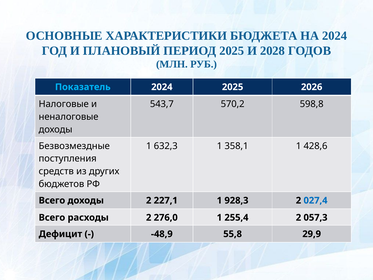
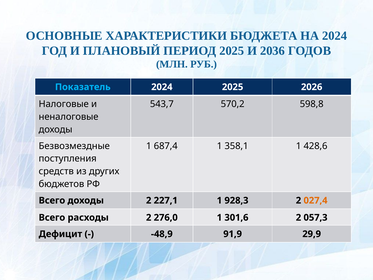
2028: 2028 -> 2036
632,3: 632,3 -> 687,4
027,4 colour: blue -> orange
255,4: 255,4 -> 301,6
55,8: 55,8 -> 91,9
